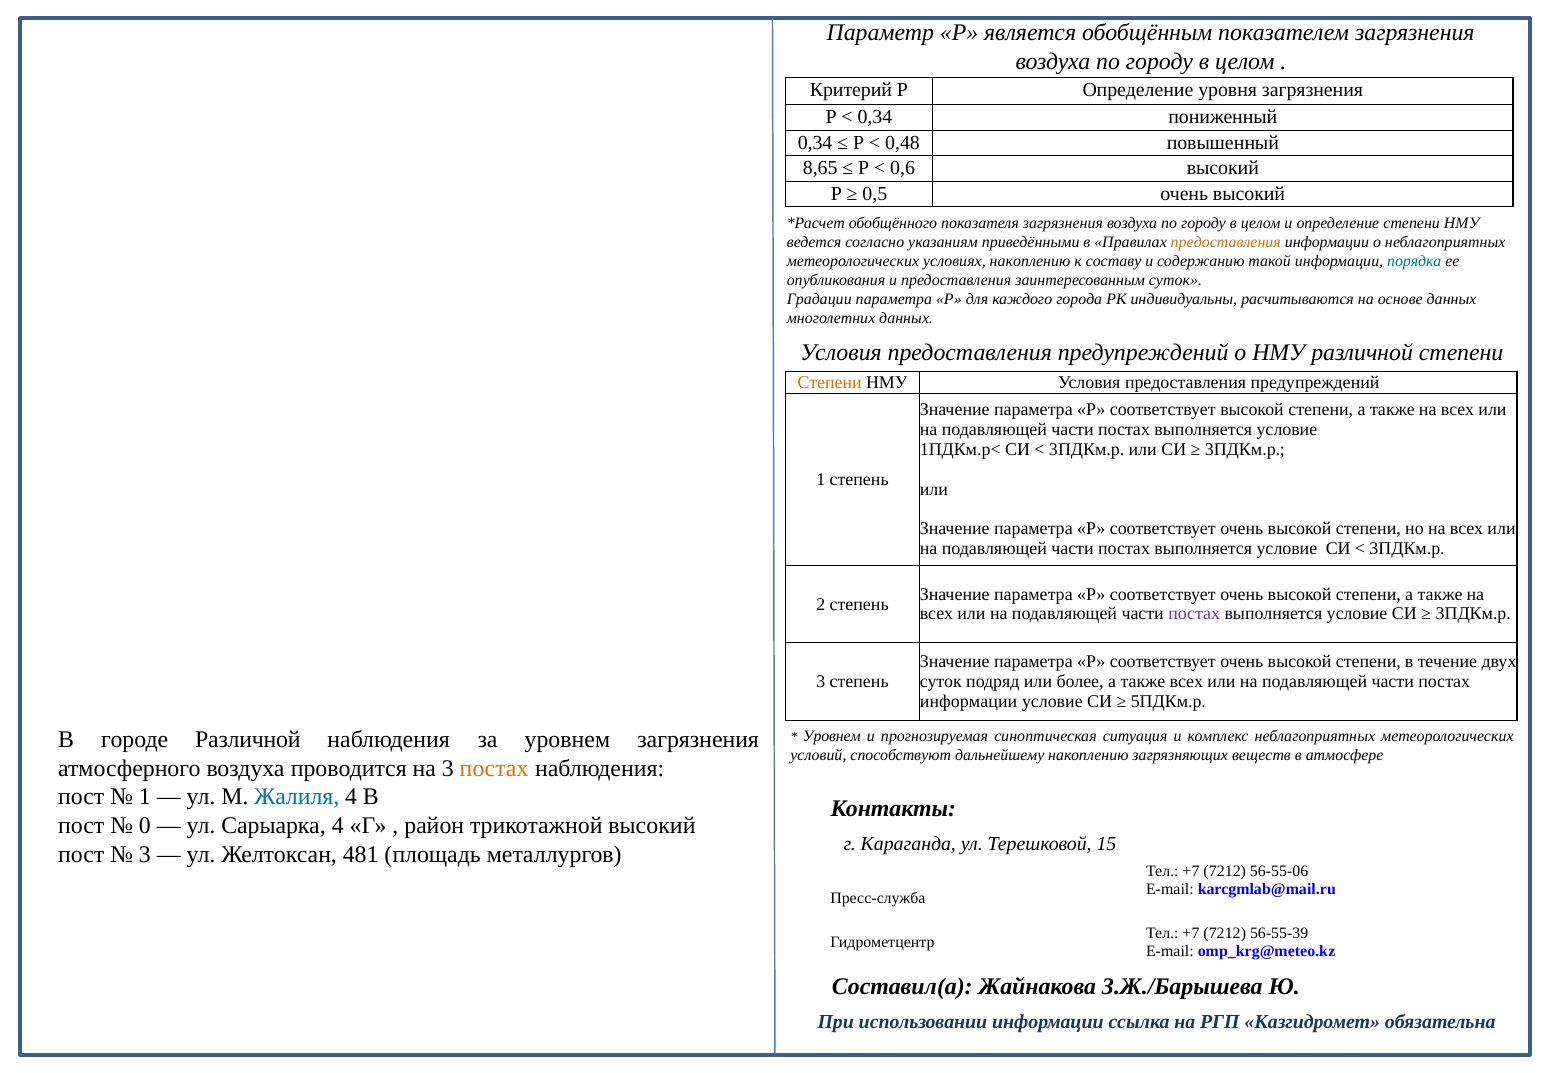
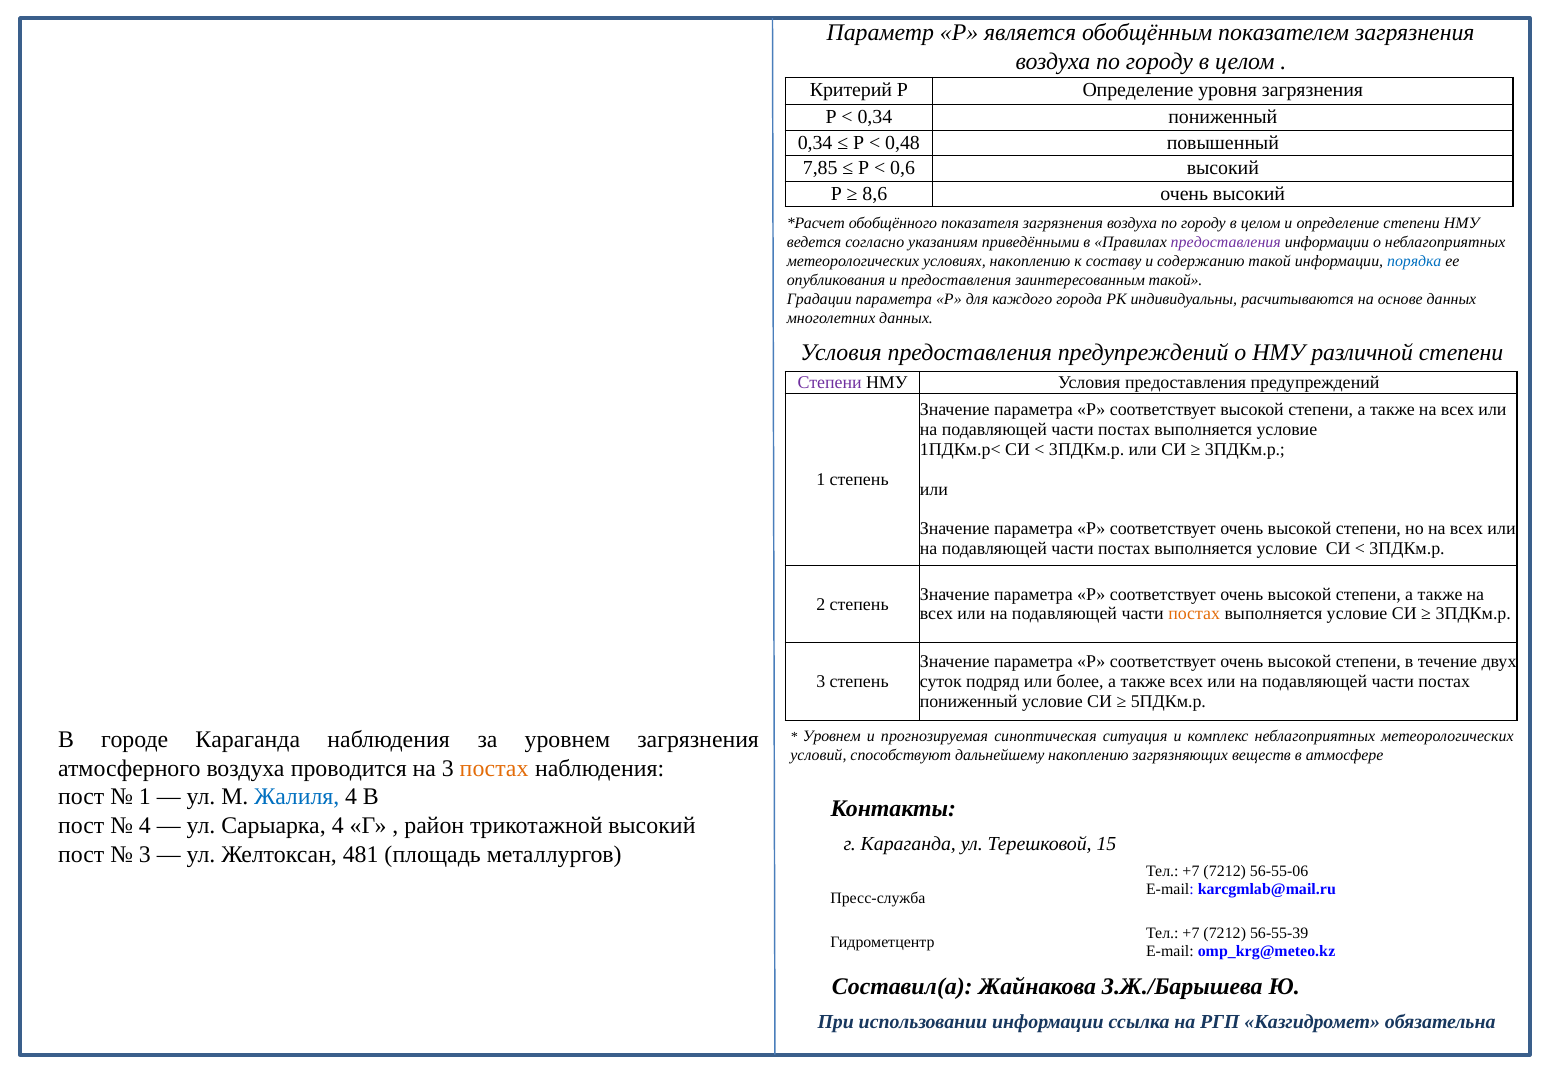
8,65: 8,65 -> 7,85
0,5: 0,5 -> 8,6
предоставления at (1226, 242) colour: orange -> purple
заинтересованным суток: суток -> такой
Степени at (830, 382) colour: orange -> purple
постах at (1194, 614) colour: purple -> orange
информации at (969, 701): информации -> пониженный
городе Различной: Различной -> Караганда
0 at (145, 826): 0 -> 4
